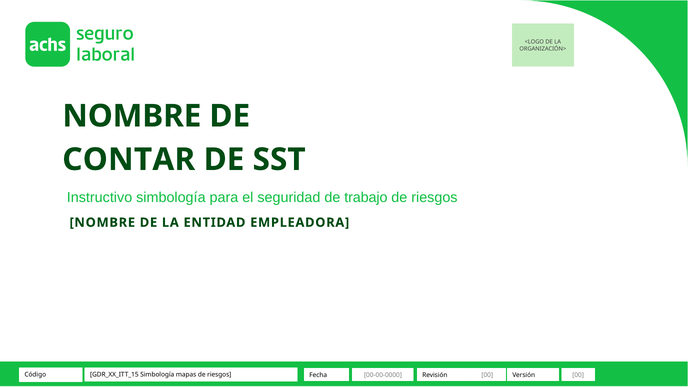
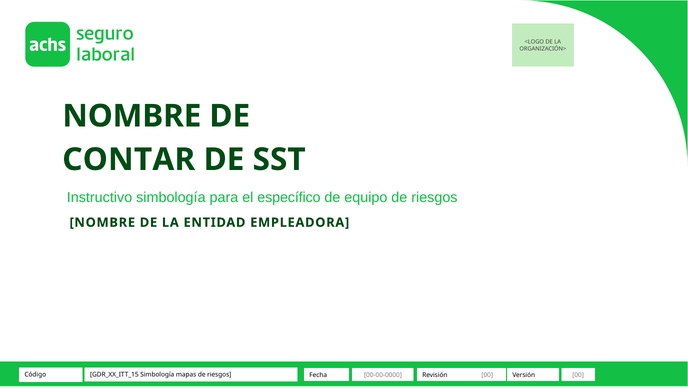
seguridad: seguridad -> específico
trabajo: trabajo -> equipo
